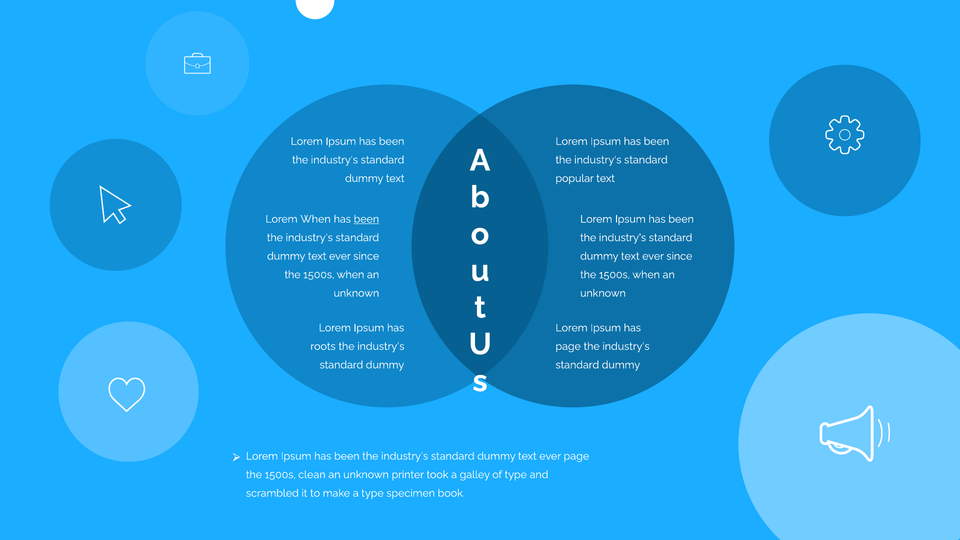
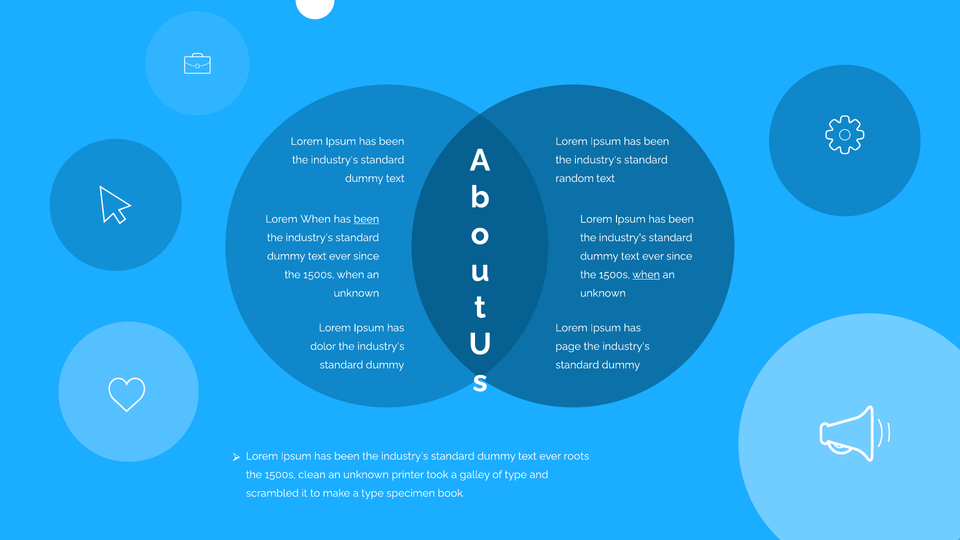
popular: popular -> random
when at (646, 275) underline: none -> present
roots: roots -> dolor
ever page: page -> roots
